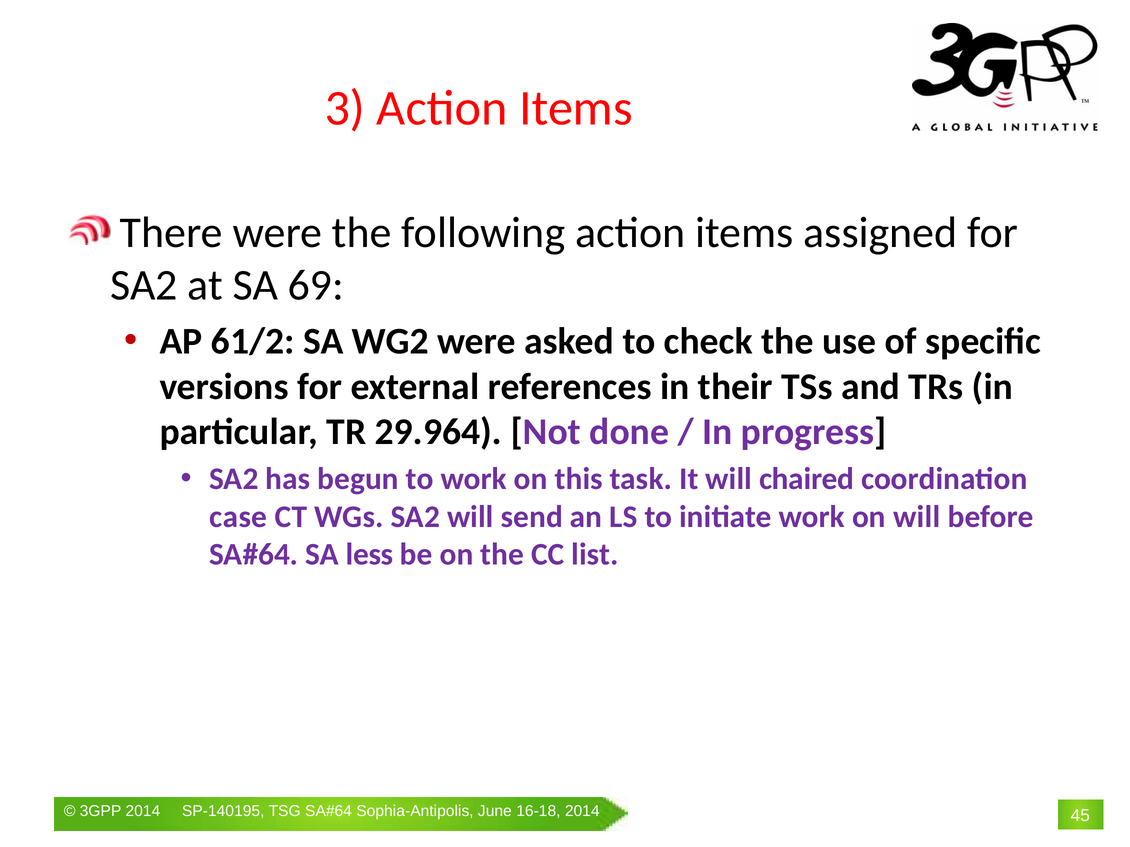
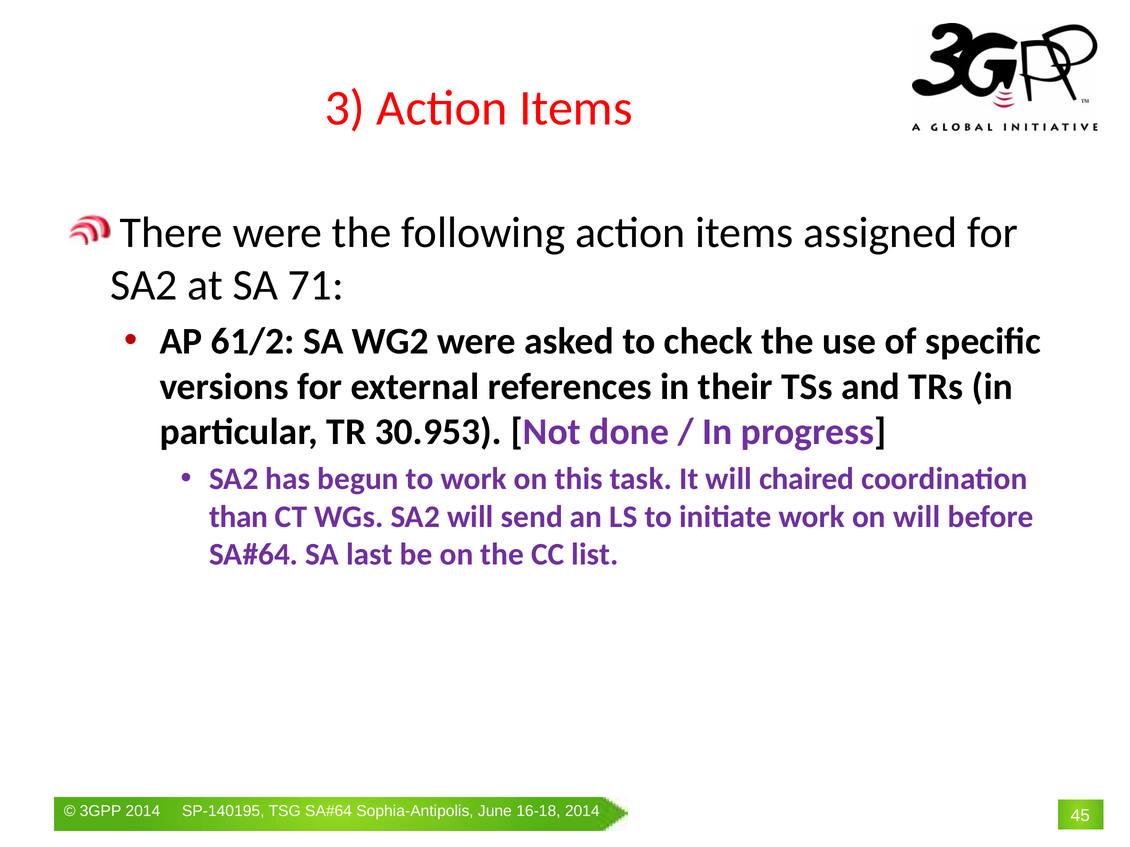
69: 69 -> 71
29.964: 29.964 -> 30.953
case: case -> than
less: less -> last
